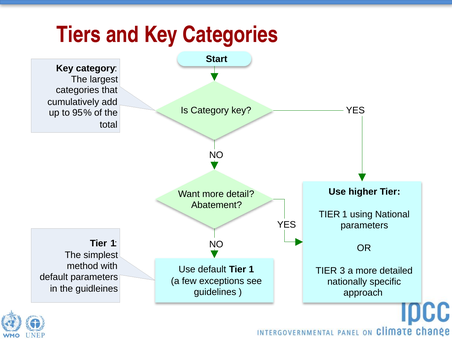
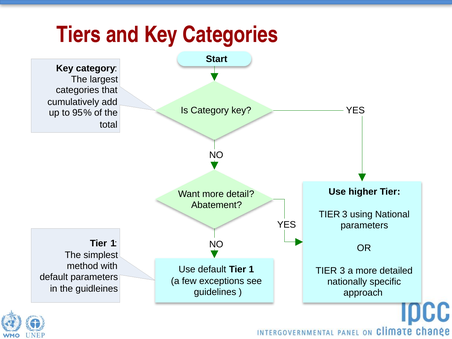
1 at (345, 214): 1 -> 3
